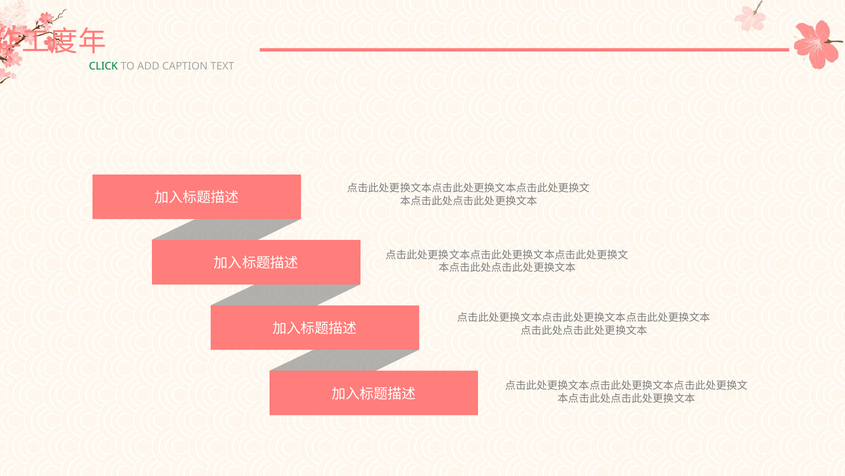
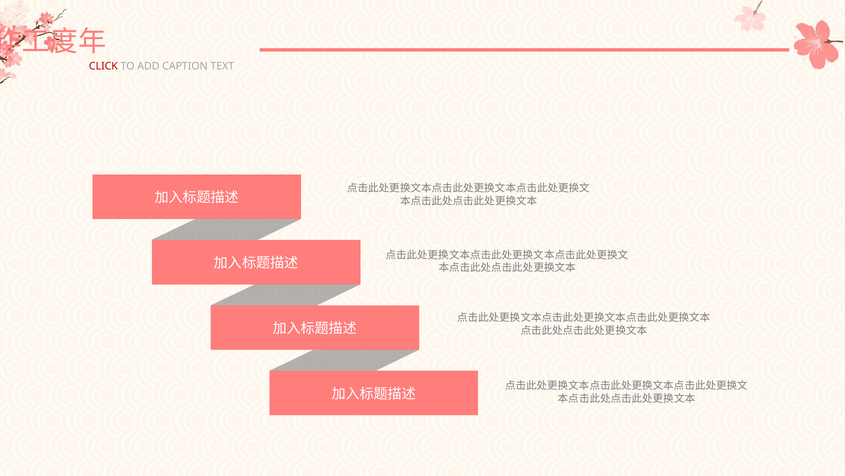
CLICK colour: green -> red
